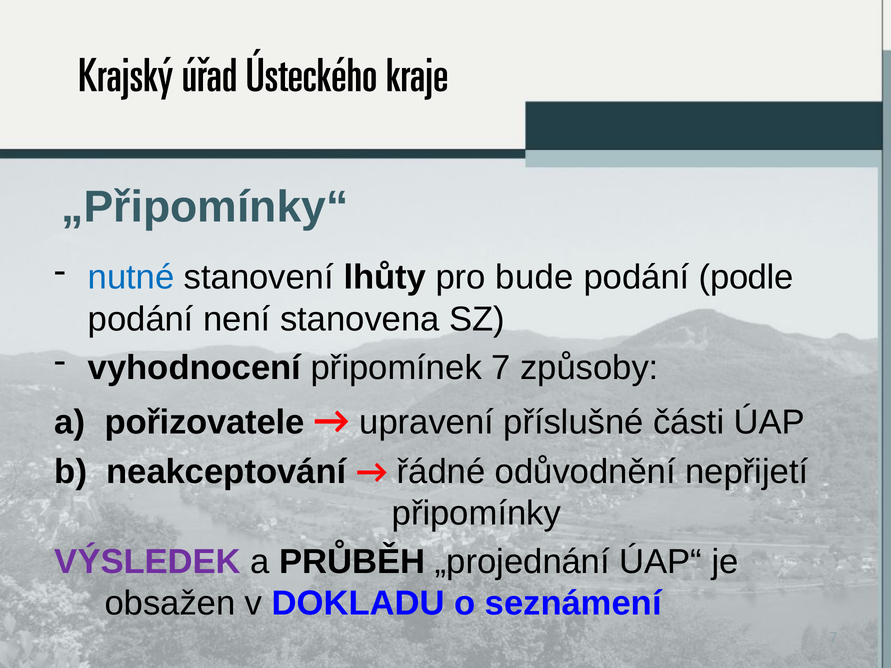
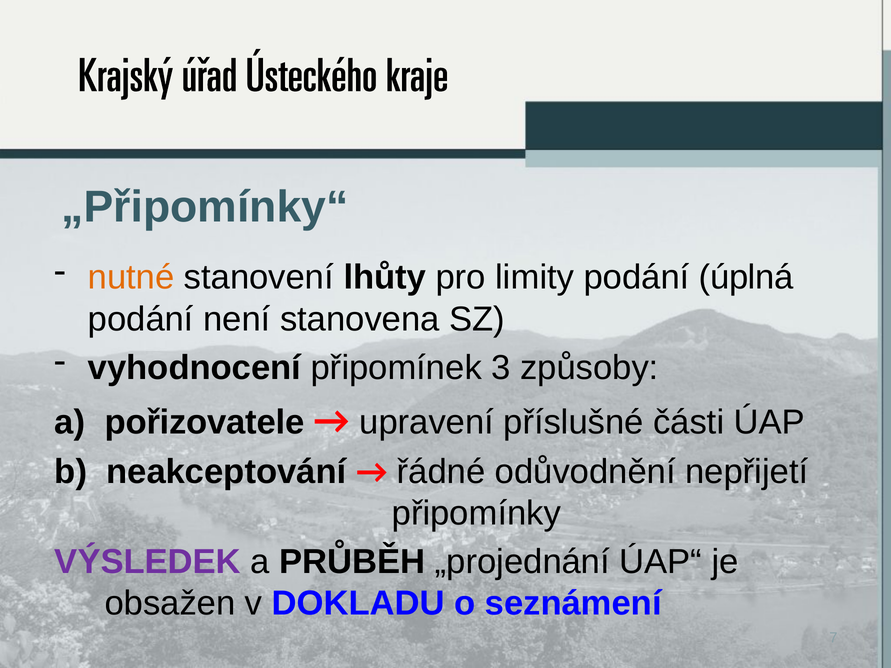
nutné colour: blue -> orange
bude: bude -> limity
podle: podle -> úplná
připomínek 7: 7 -> 3
